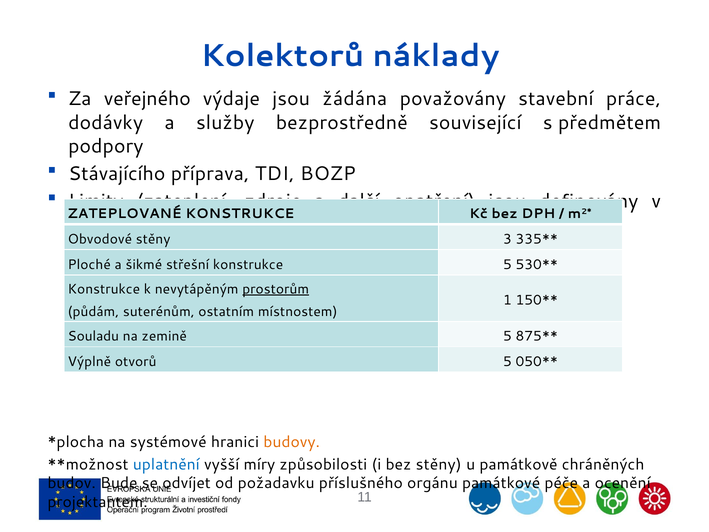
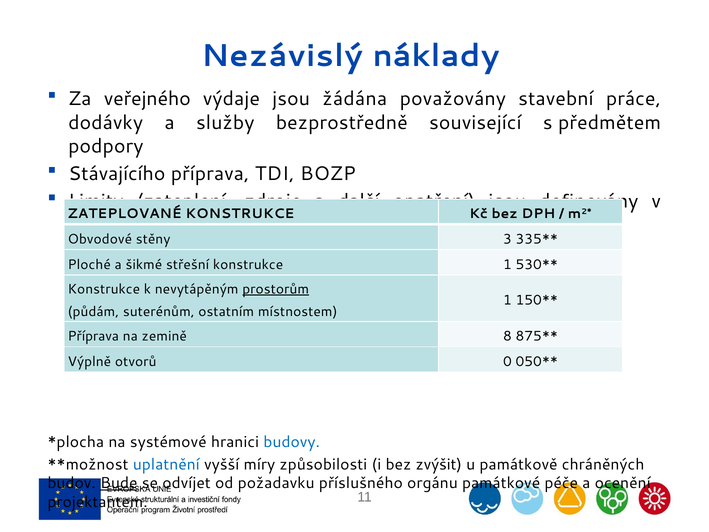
Kolektorů: Kolektorů -> Nezávislý
konstrukce 5: 5 -> 1
Souladu at (93, 336): Souladu -> Příprava
zemině 5: 5 -> 8
otvorů 5: 5 -> 0
budovy colour: orange -> blue
bez stěny: stěny -> zvýšit
Bude underline: none -> present
